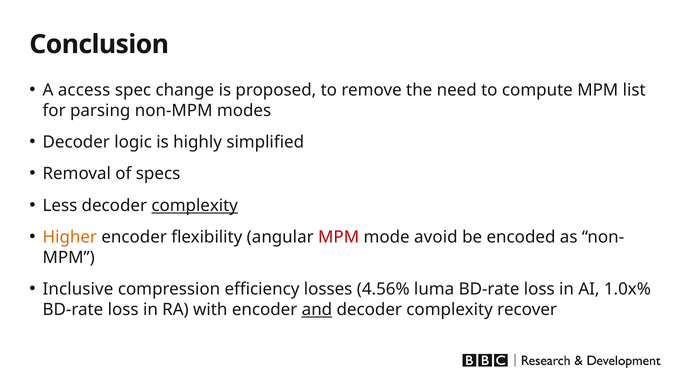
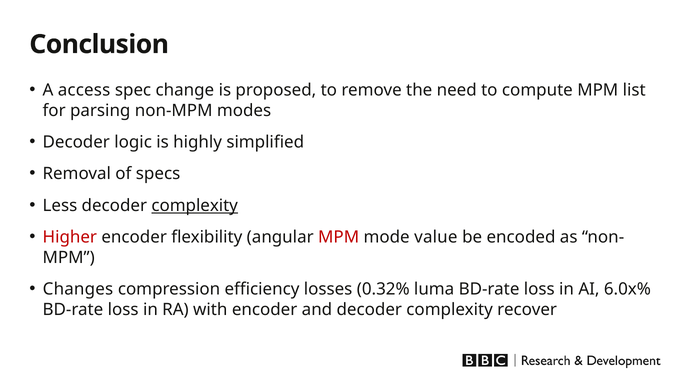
Higher colour: orange -> red
avoid: avoid -> value
Inclusive: Inclusive -> Changes
4.56%: 4.56% -> 0.32%
1.0x%: 1.0x% -> 6.0x%
and underline: present -> none
